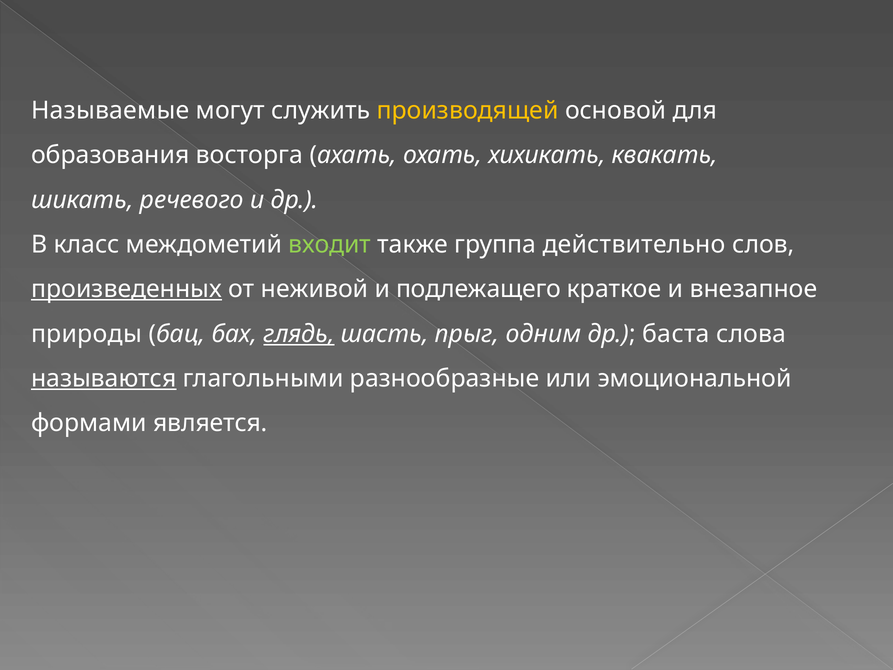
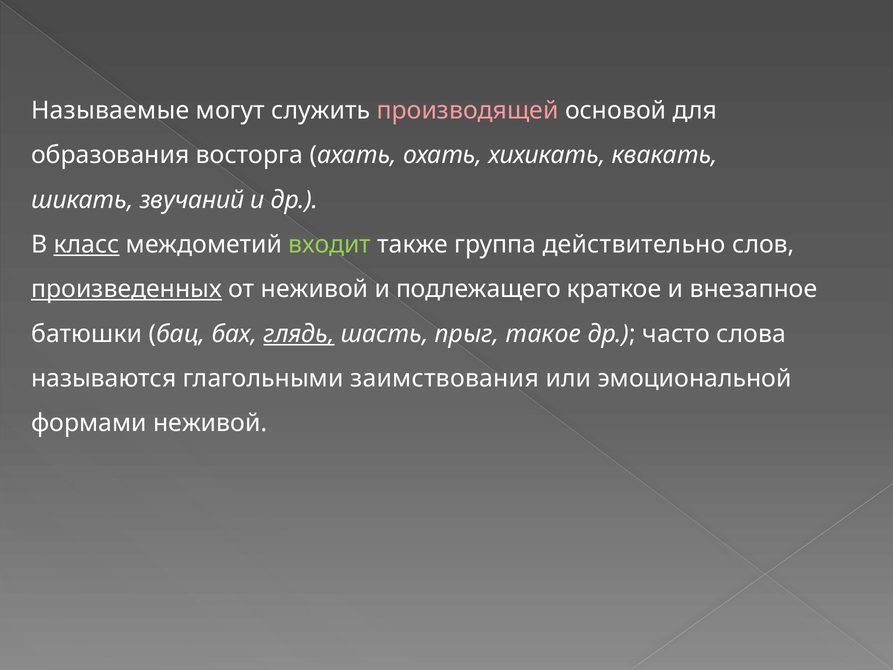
производящей colour: yellow -> pink
речевого: речевого -> звучаний
класс underline: none -> present
природы: природы -> батюшки
одним: одним -> такое
баста: баста -> часто
называются underline: present -> none
разнообразные: разнообразные -> заимствования
формами является: является -> неживой
